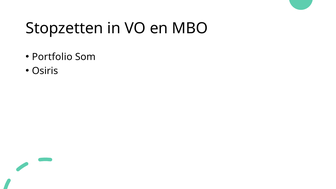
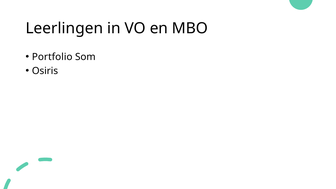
Stopzetten: Stopzetten -> Leerlingen
